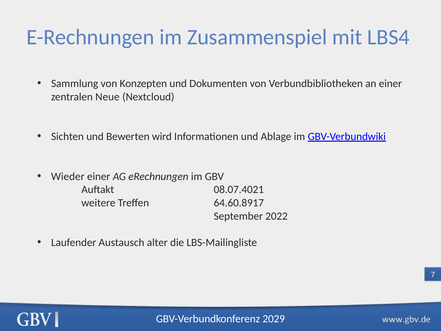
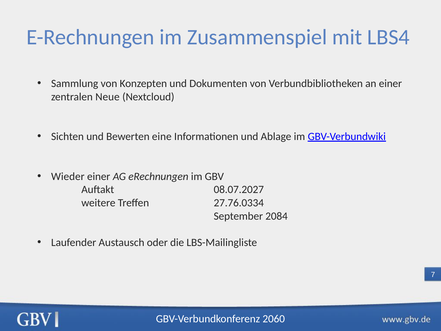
wird: wird -> eine
08.07.4021: 08.07.4021 -> 08.07.2027
64.60.8917: 64.60.8917 -> 27.76.0334
2022: 2022 -> 2084
alter: alter -> oder
2029: 2029 -> 2060
